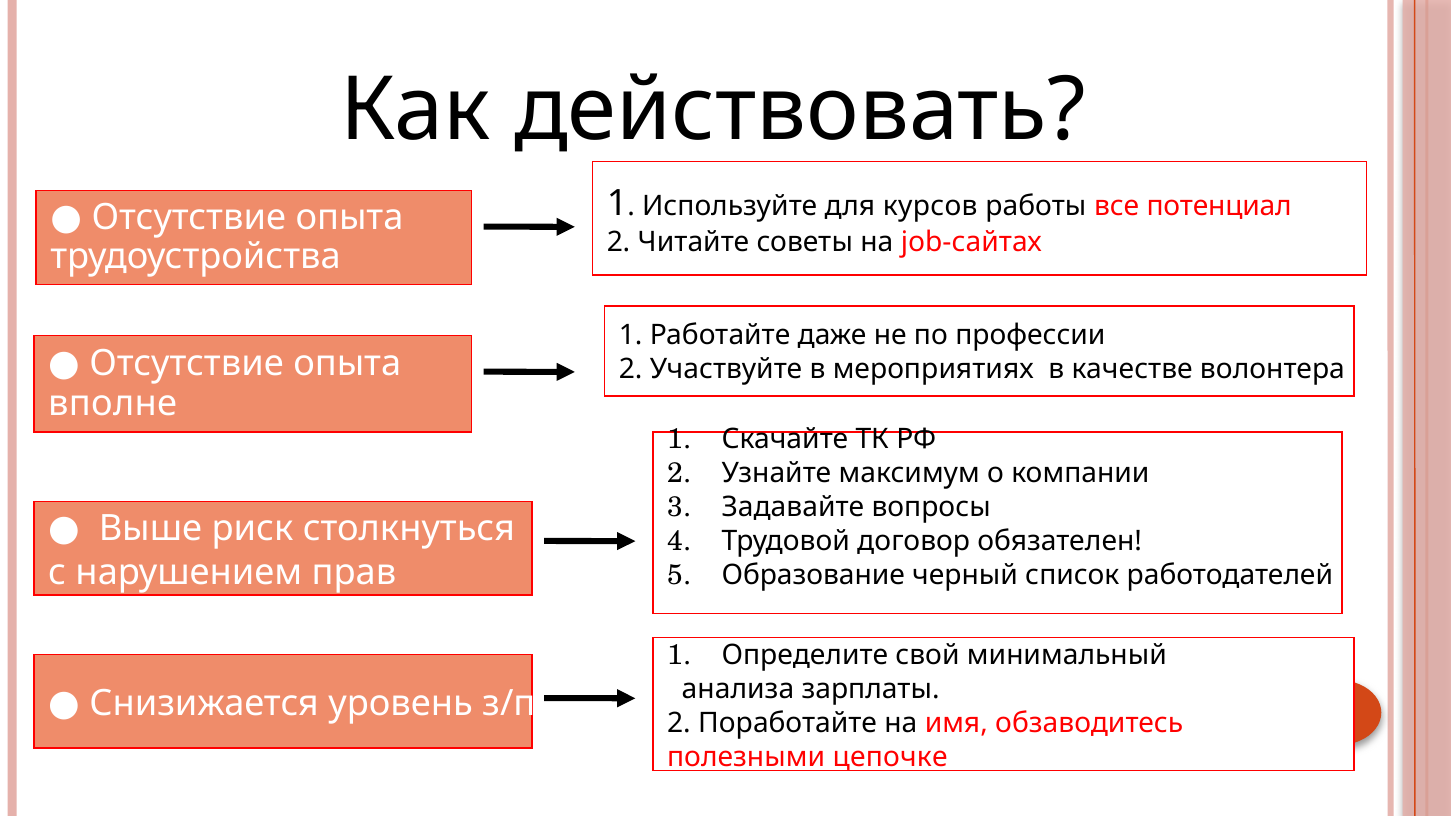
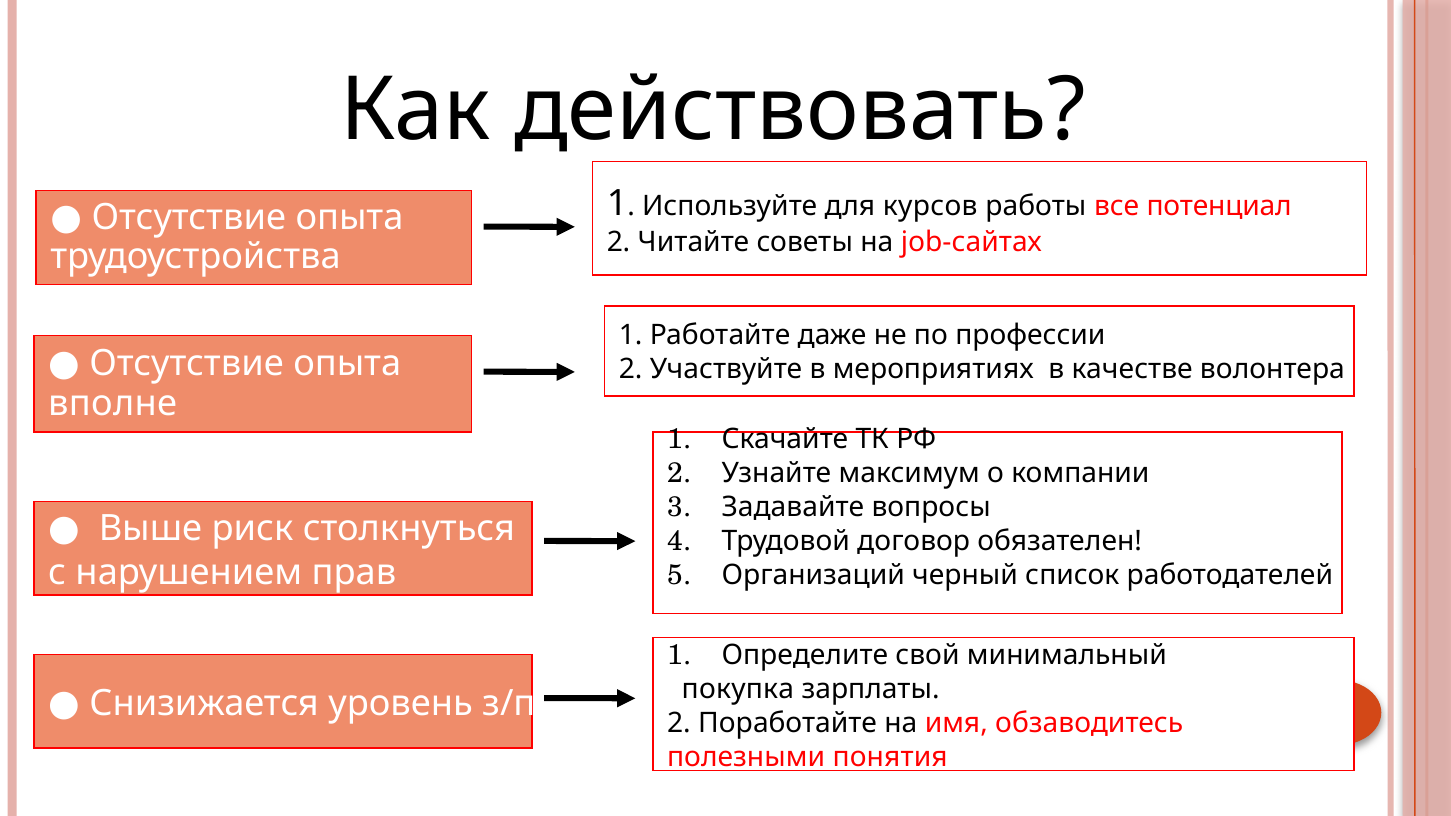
Образование: Образование -> Организаций
анализа: анализа -> покупка
цепочке: цепочке -> понятия
